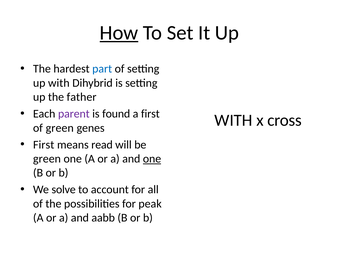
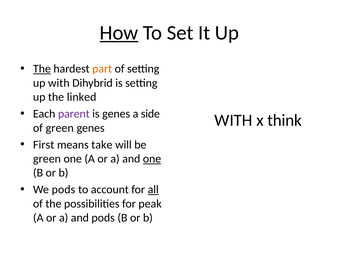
The at (42, 69) underline: none -> present
part colour: blue -> orange
father: father -> linked
is found: found -> genes
a first: first -> side
cross: cross -> think
read: read -> take
We solve: solve -> pods
all underline: none -> present
and aabb: aabb -> pods
